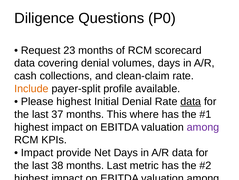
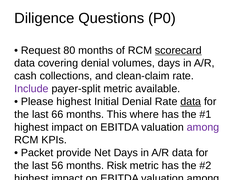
23: 23 -> 80
scorecard underline: none -> present
Include colour: orange -> purple
payer-split profile: profile -> metric
37: 37 -> 66
Impact at (37, 152): Impact -> Packet
38: 38 -> 56
months Last: Last -> Risk
